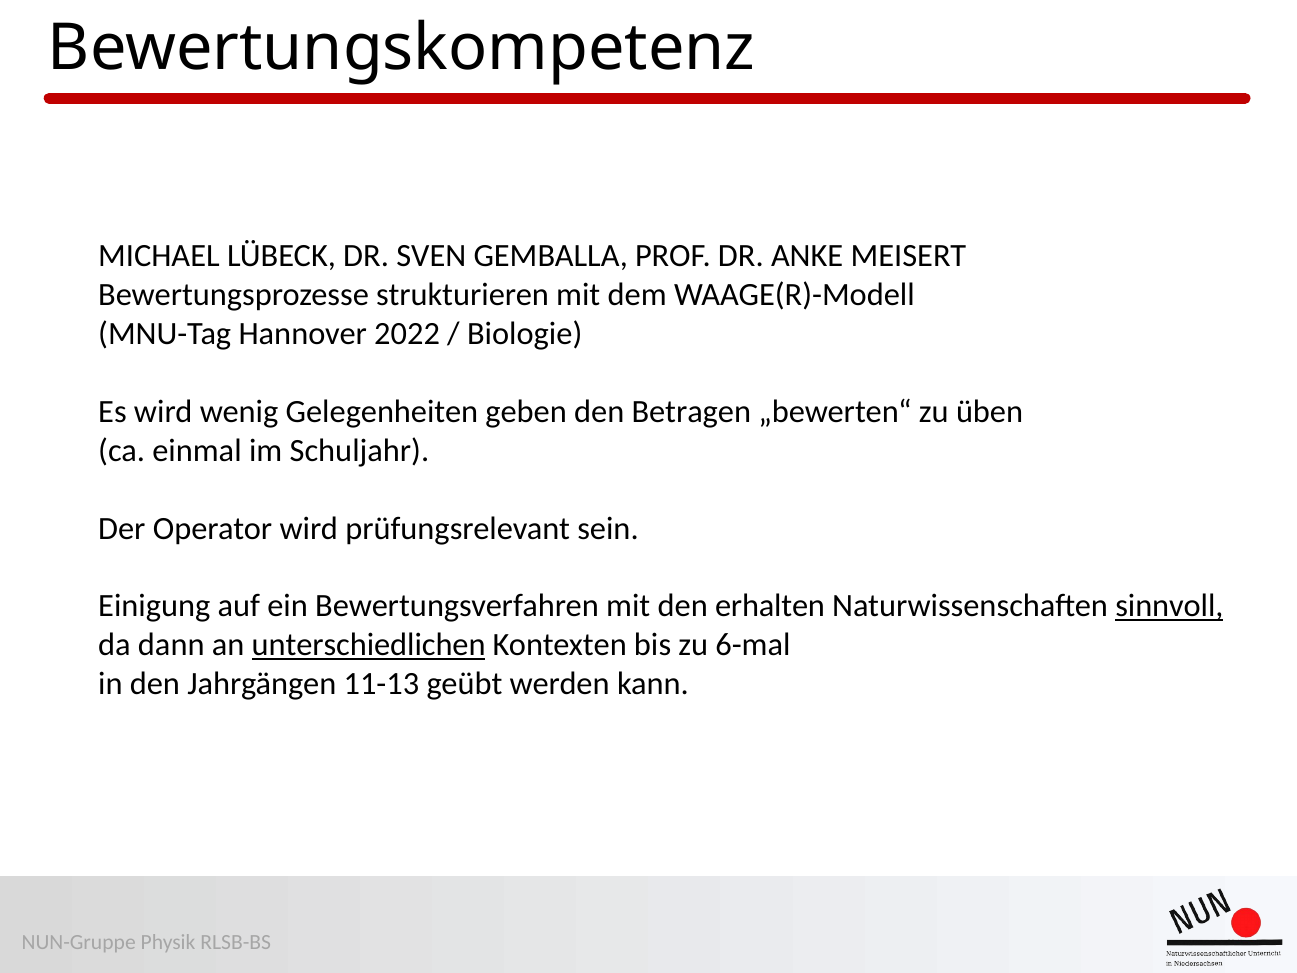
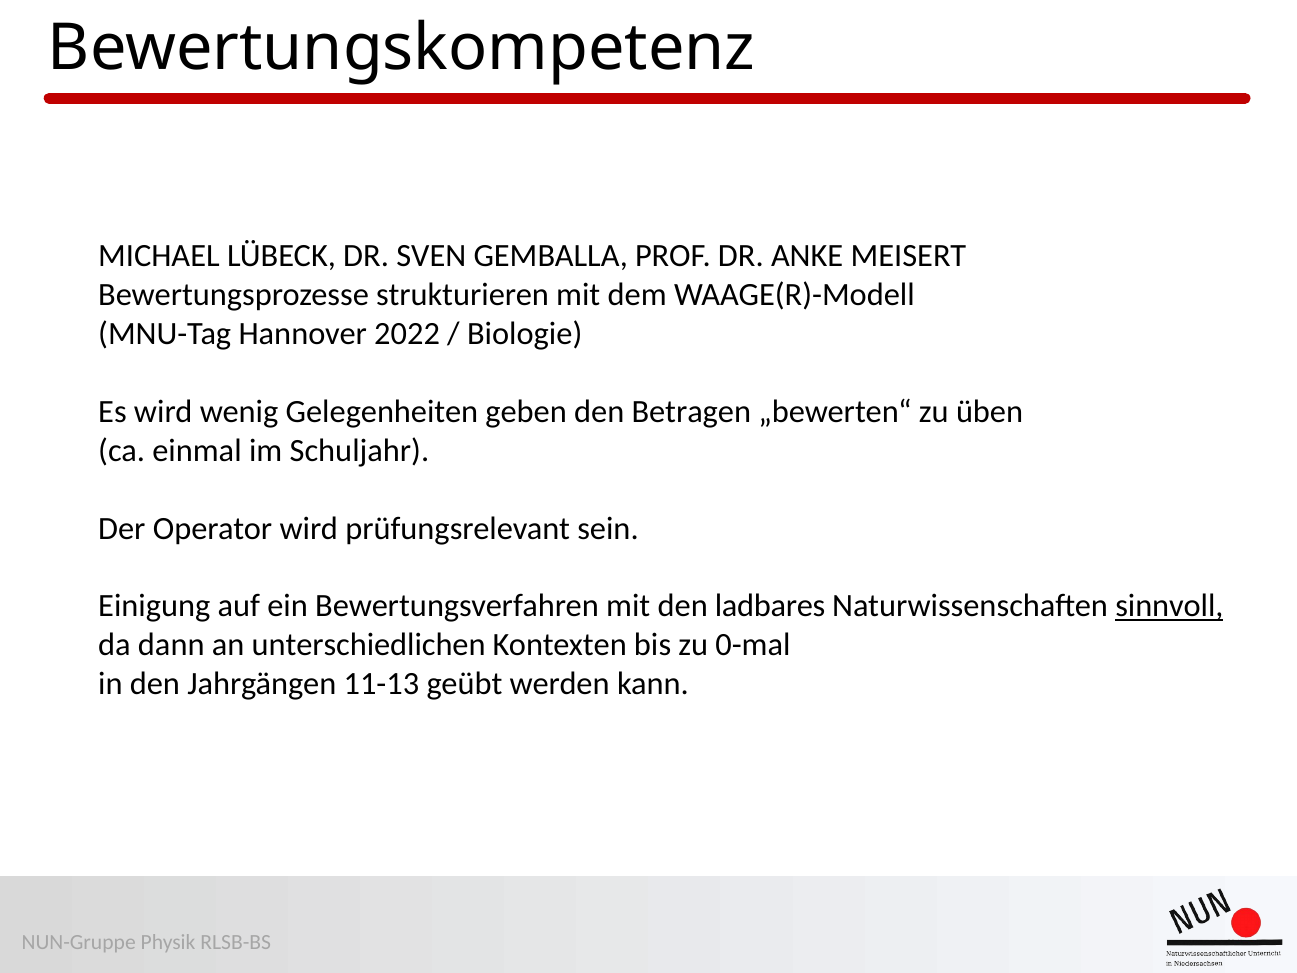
erhalten: erhalten -> ladbares
unterschiedlichen underline: present -> none
6-mal: 6-mal -> 0-mal
